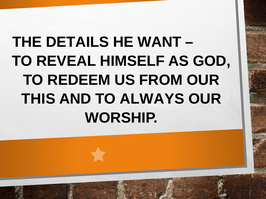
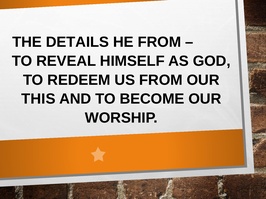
HE WANT: WANT -> FROM
ALWAYS: ALWAYS -> BECOME
